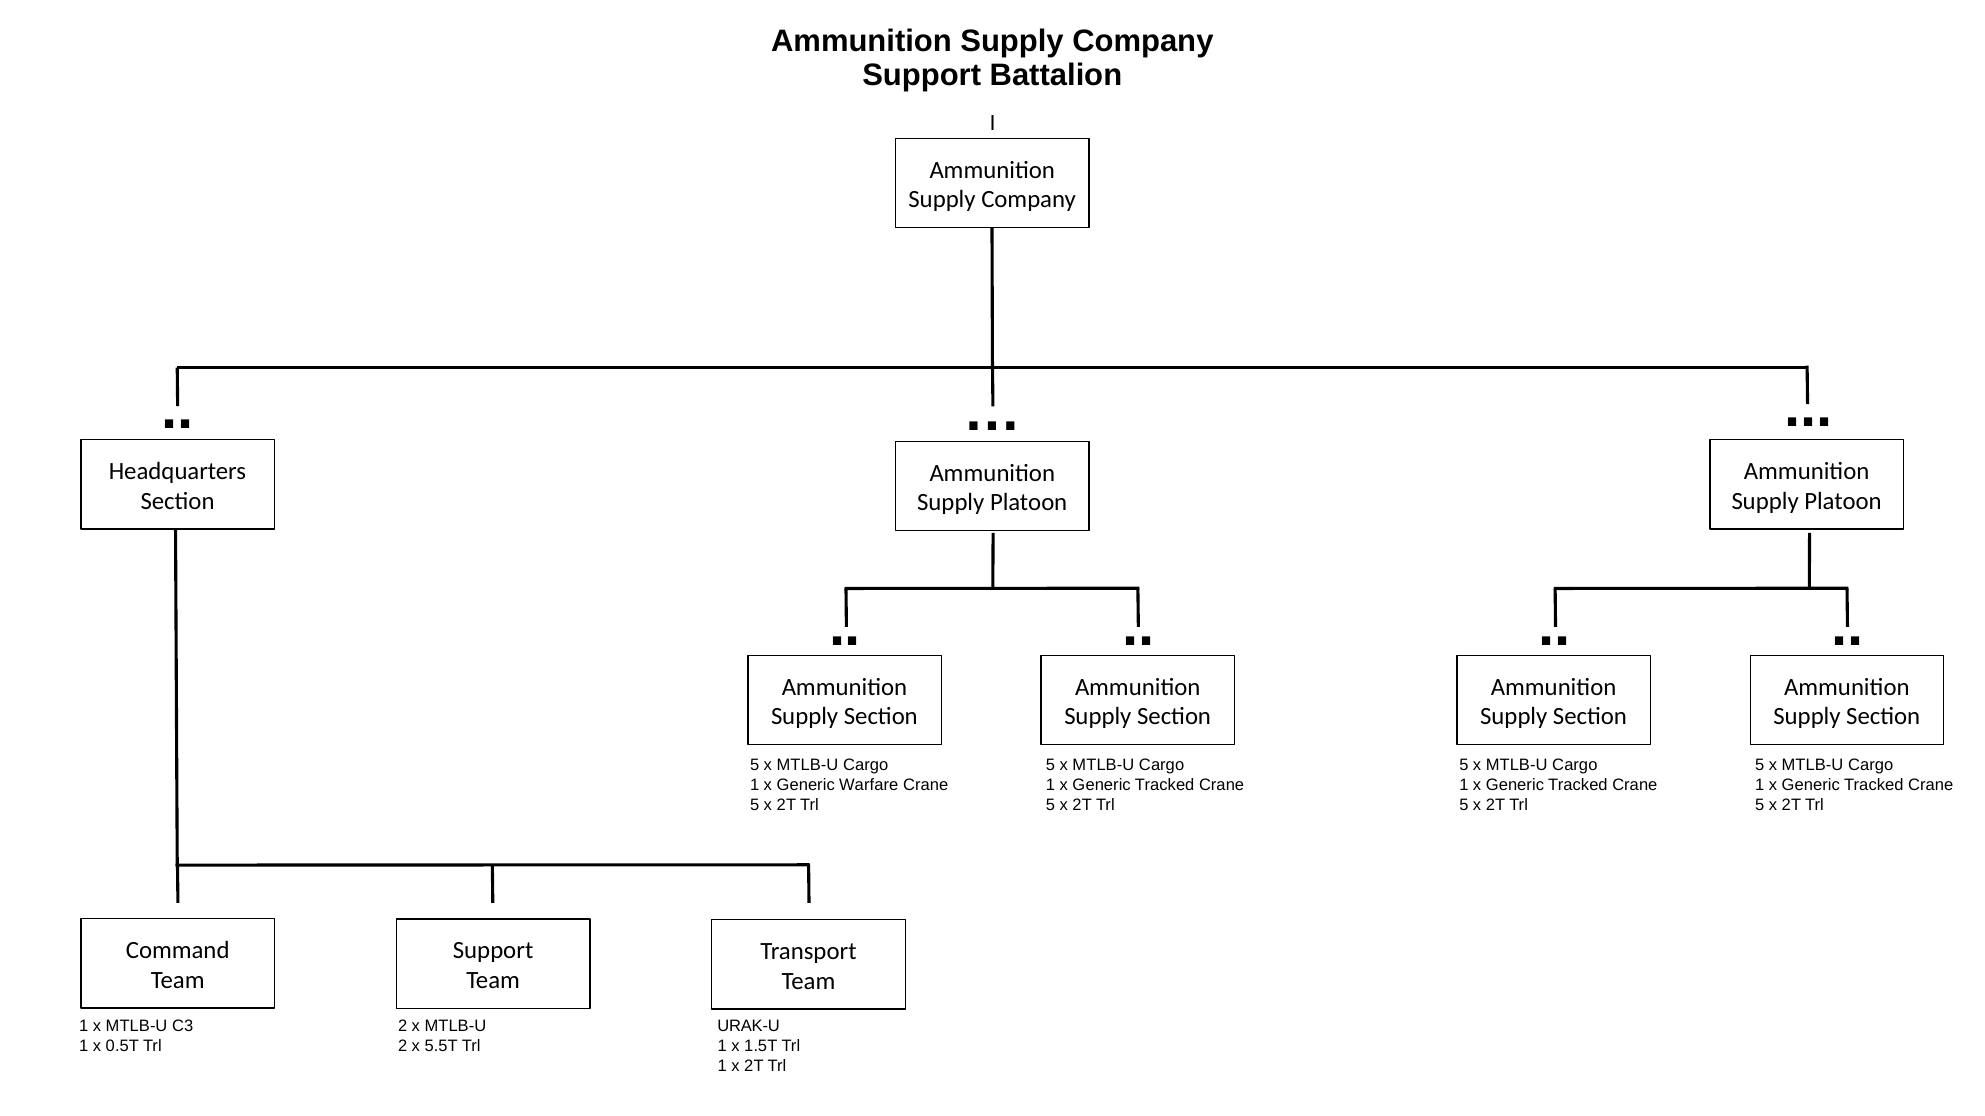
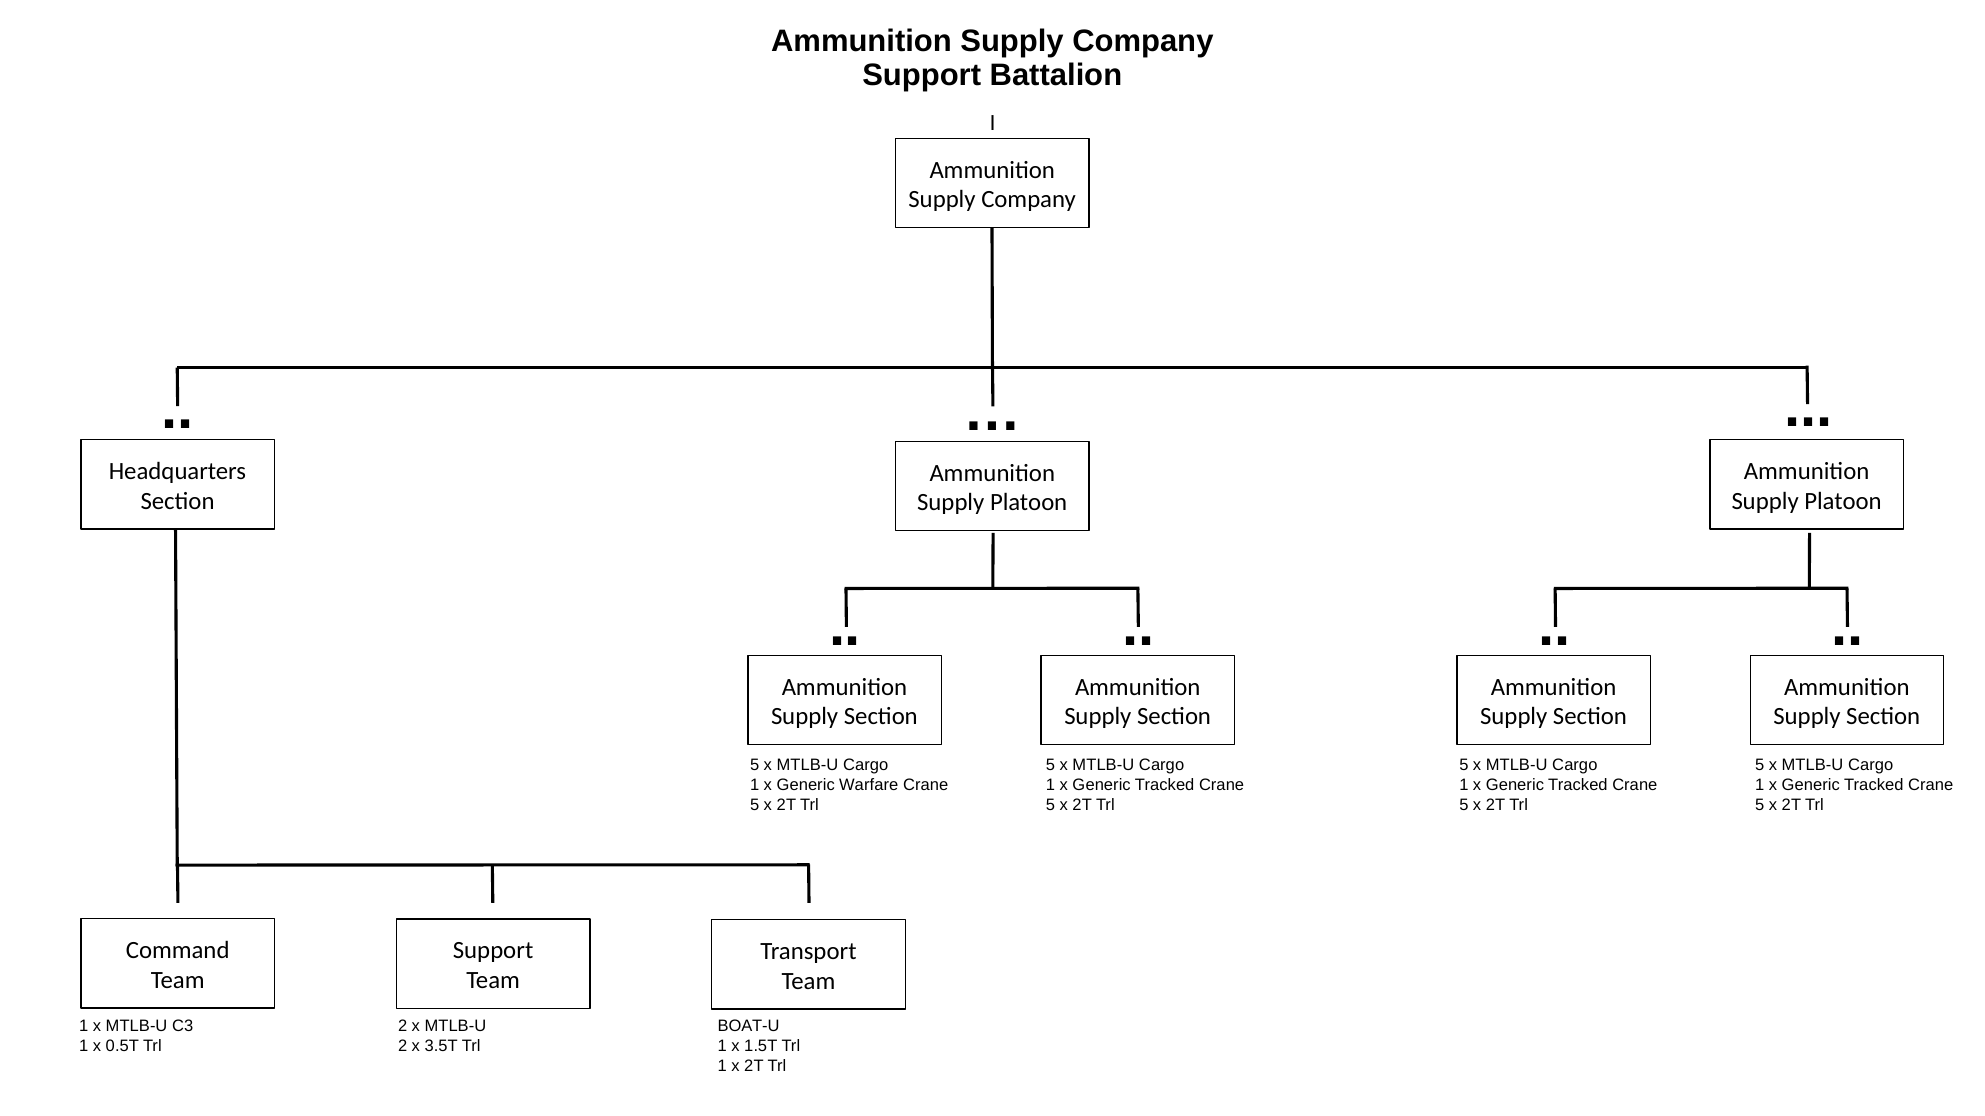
URAK-U: URAK-U -> BOAT-U
5.5T: 5.5T -> 3.5T
